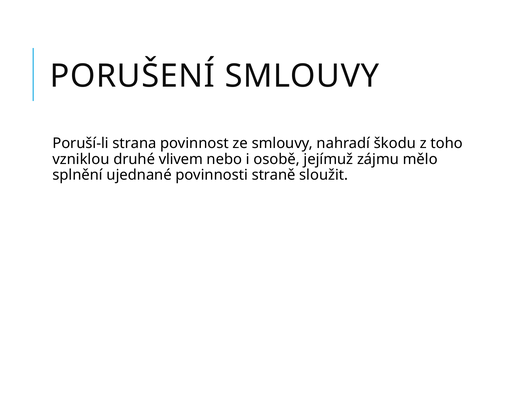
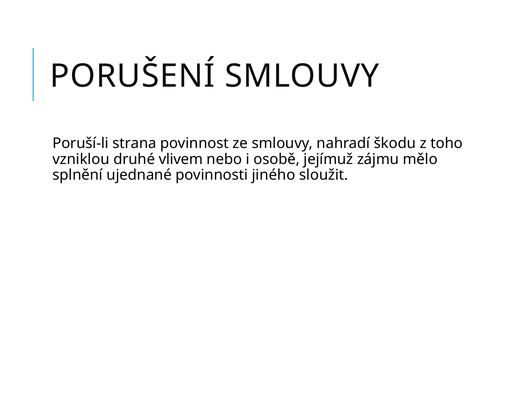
straně: straně -> jiného
